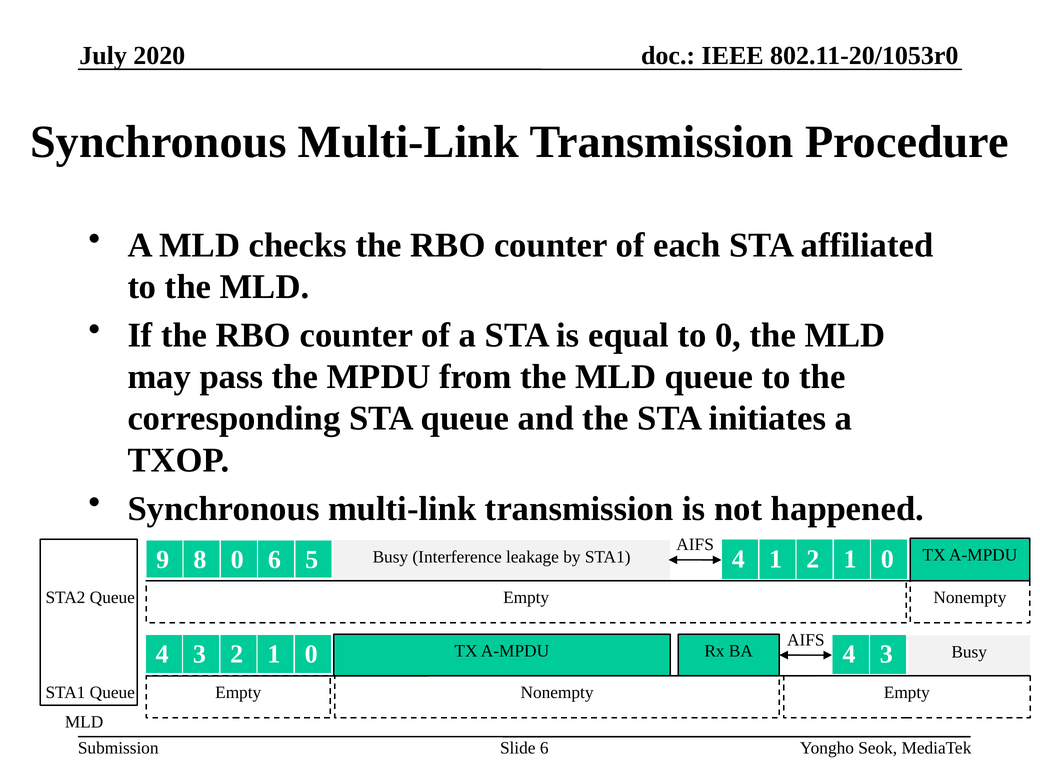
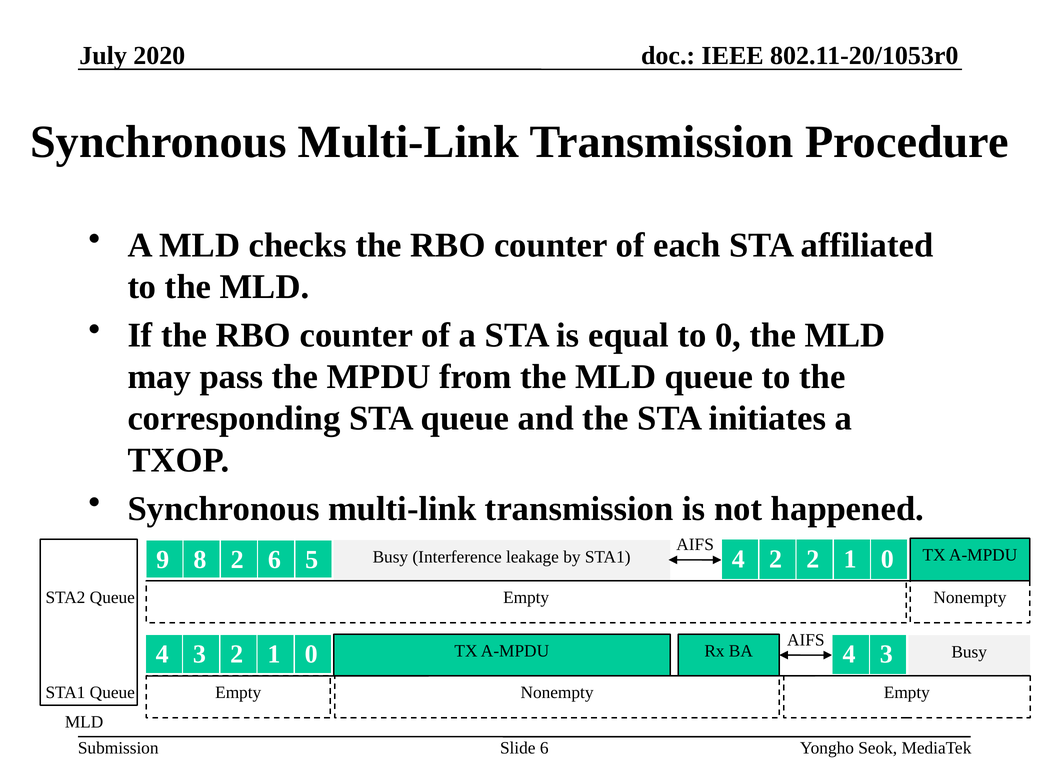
4 1: 1 -> 2
8 0: 0 -> 2
